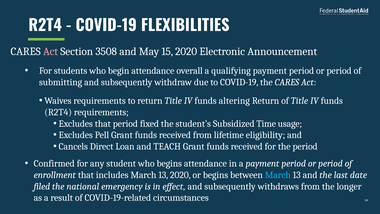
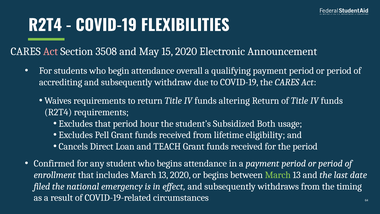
submitting: submitting -> accrediting
fixed: fixed -> hour
Time: Time -> Both
March at (278, 175) colour: light blue -> light green
longer: longer -> timing
